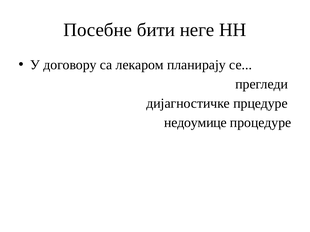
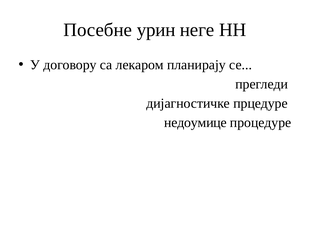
бити: бити -> урин
